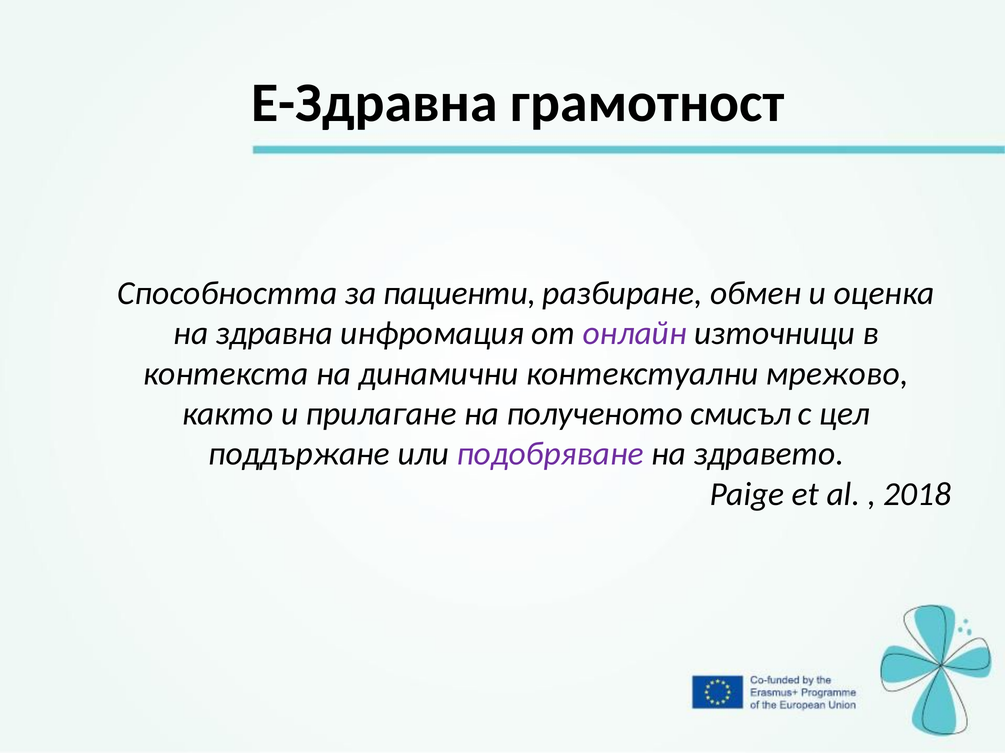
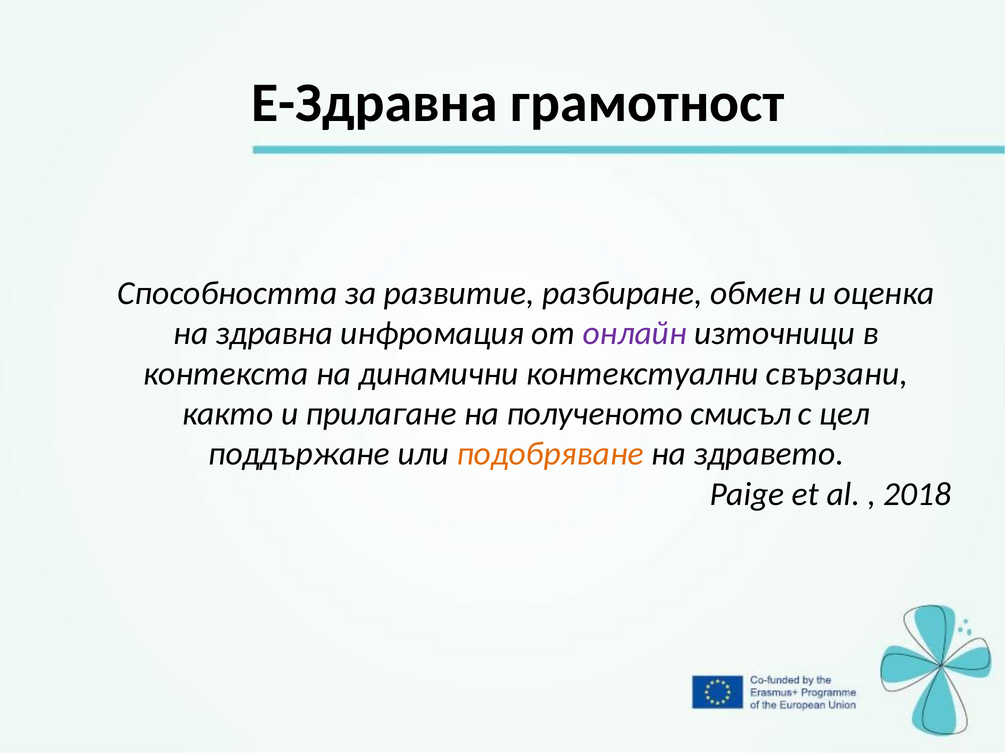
пациенти: пациенти -> развитие
мрежово: мрежово -> свързани
подобряване colour: purple -> orange
